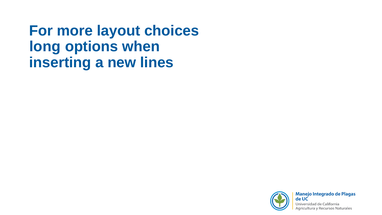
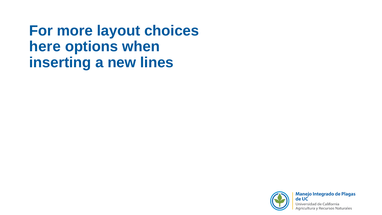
long: long -> here
